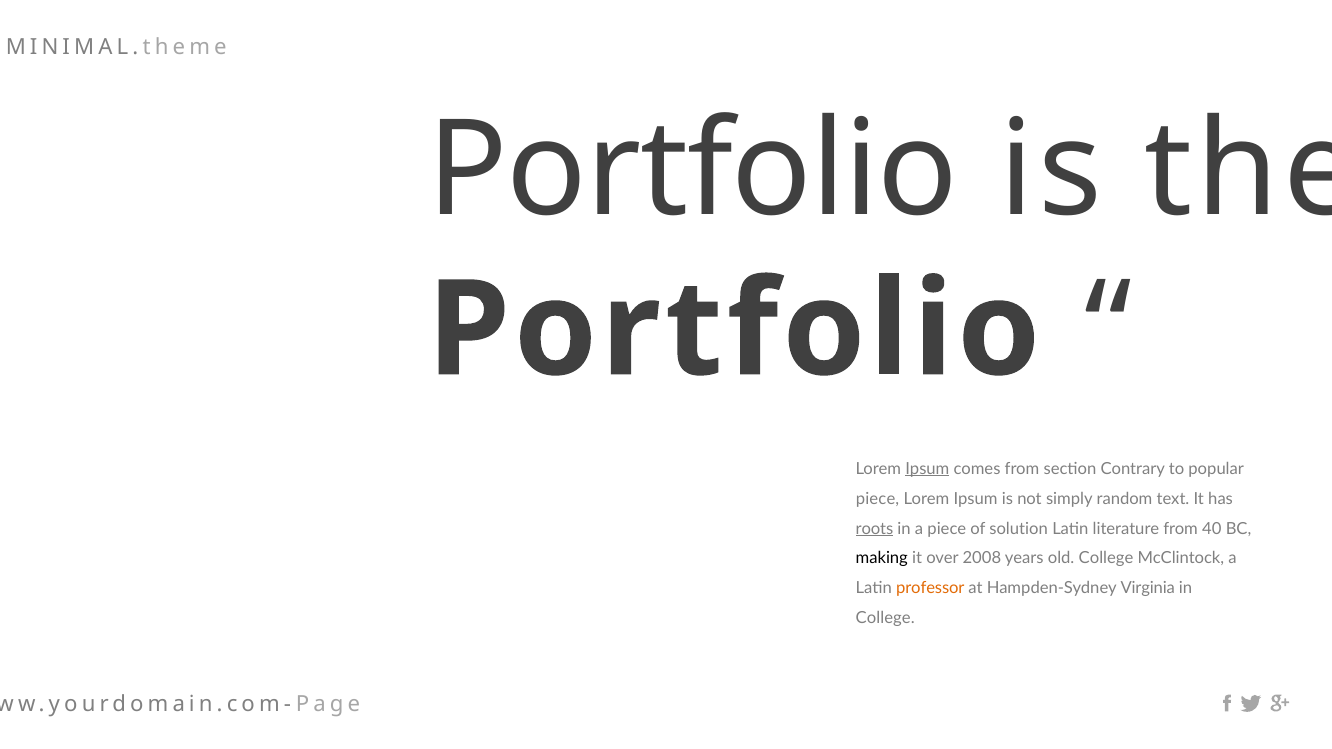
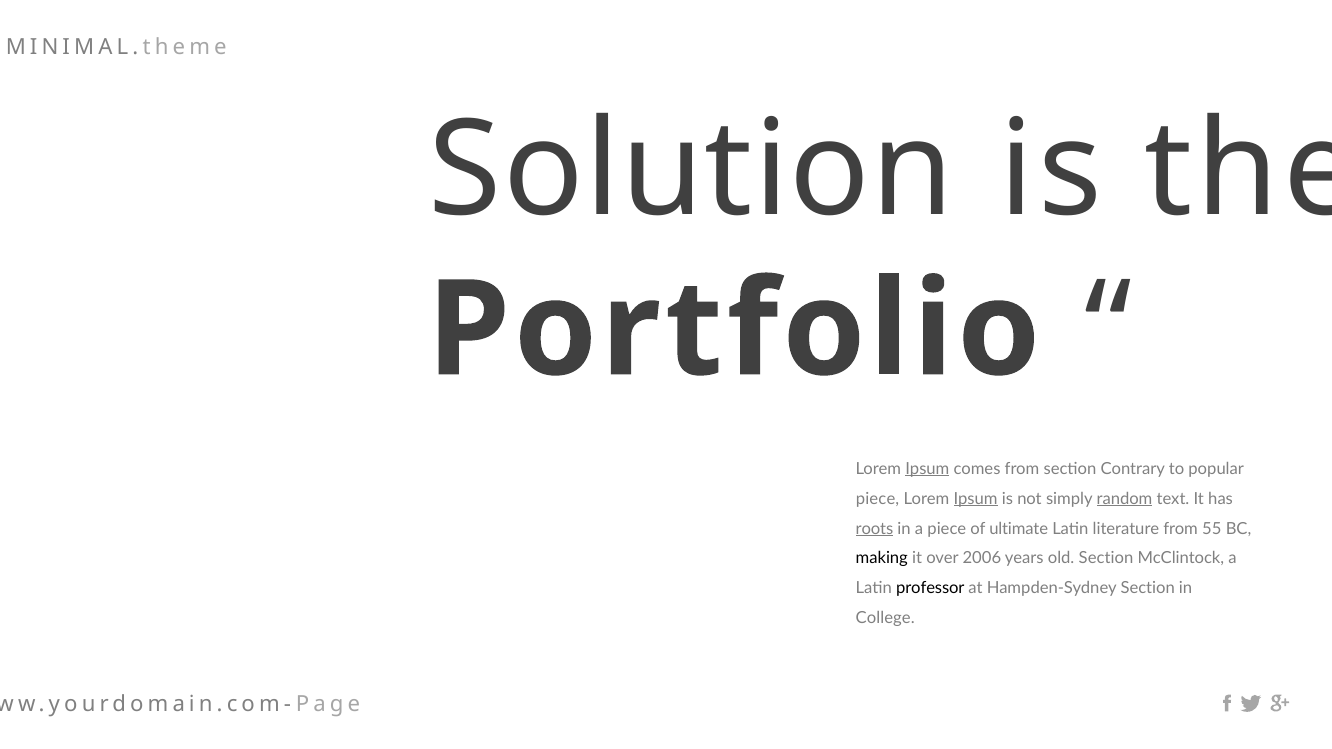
Portfolio at (693, 171): Portfolio -> Solution
Ipsum at (976, 499) underline: none -> present
random underline: none -> present
solution: solution -> ultimate
40: 40 -> 55
2008: 2008 -> 2006
old College: College -> Section
professor colour: orange -> black
Hampden-Sydney Virginia: Virginia -> Section
